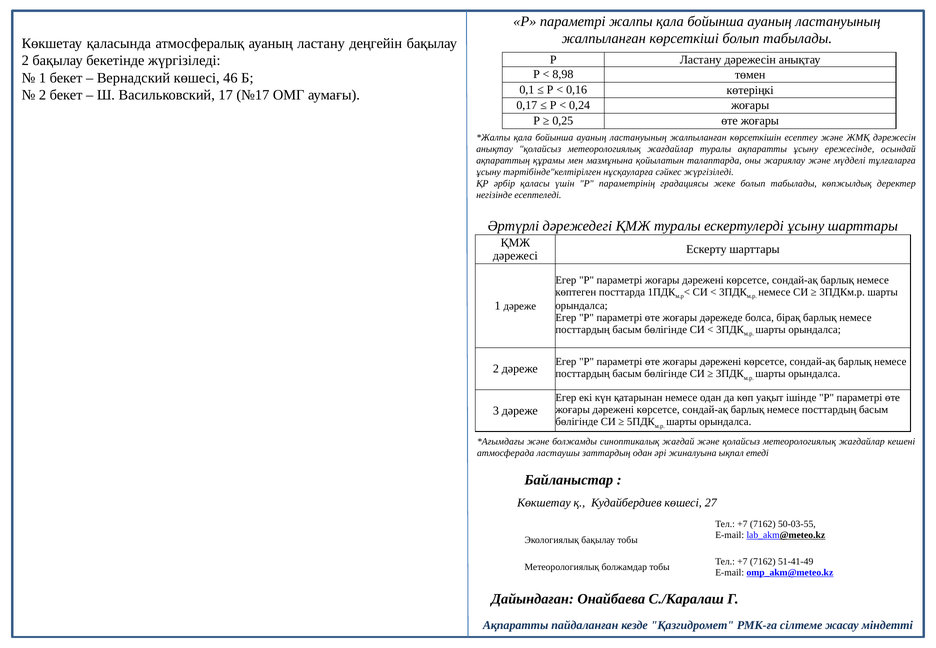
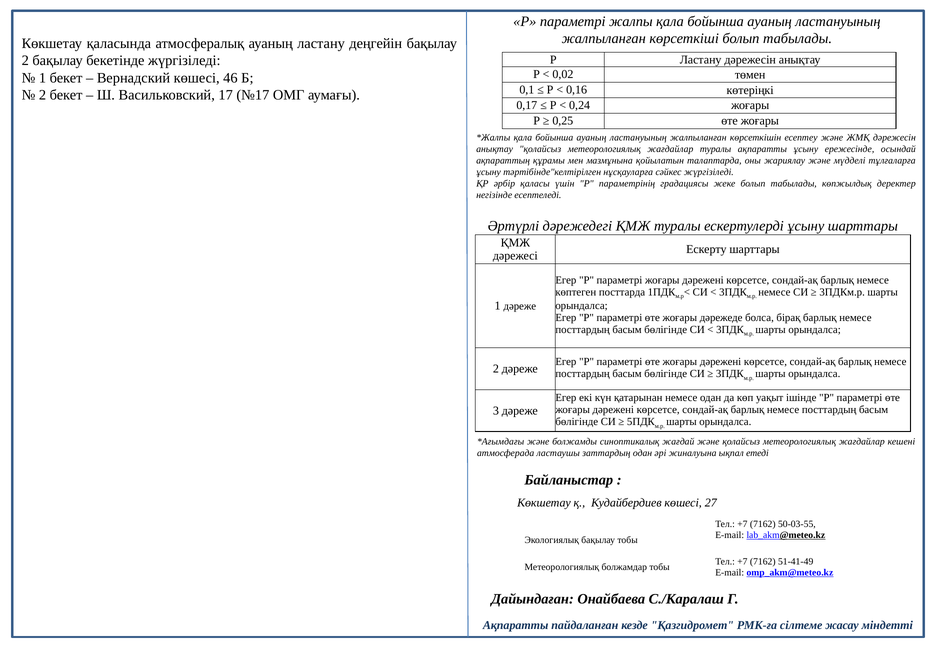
8,98: 8,98 -> 0,02
